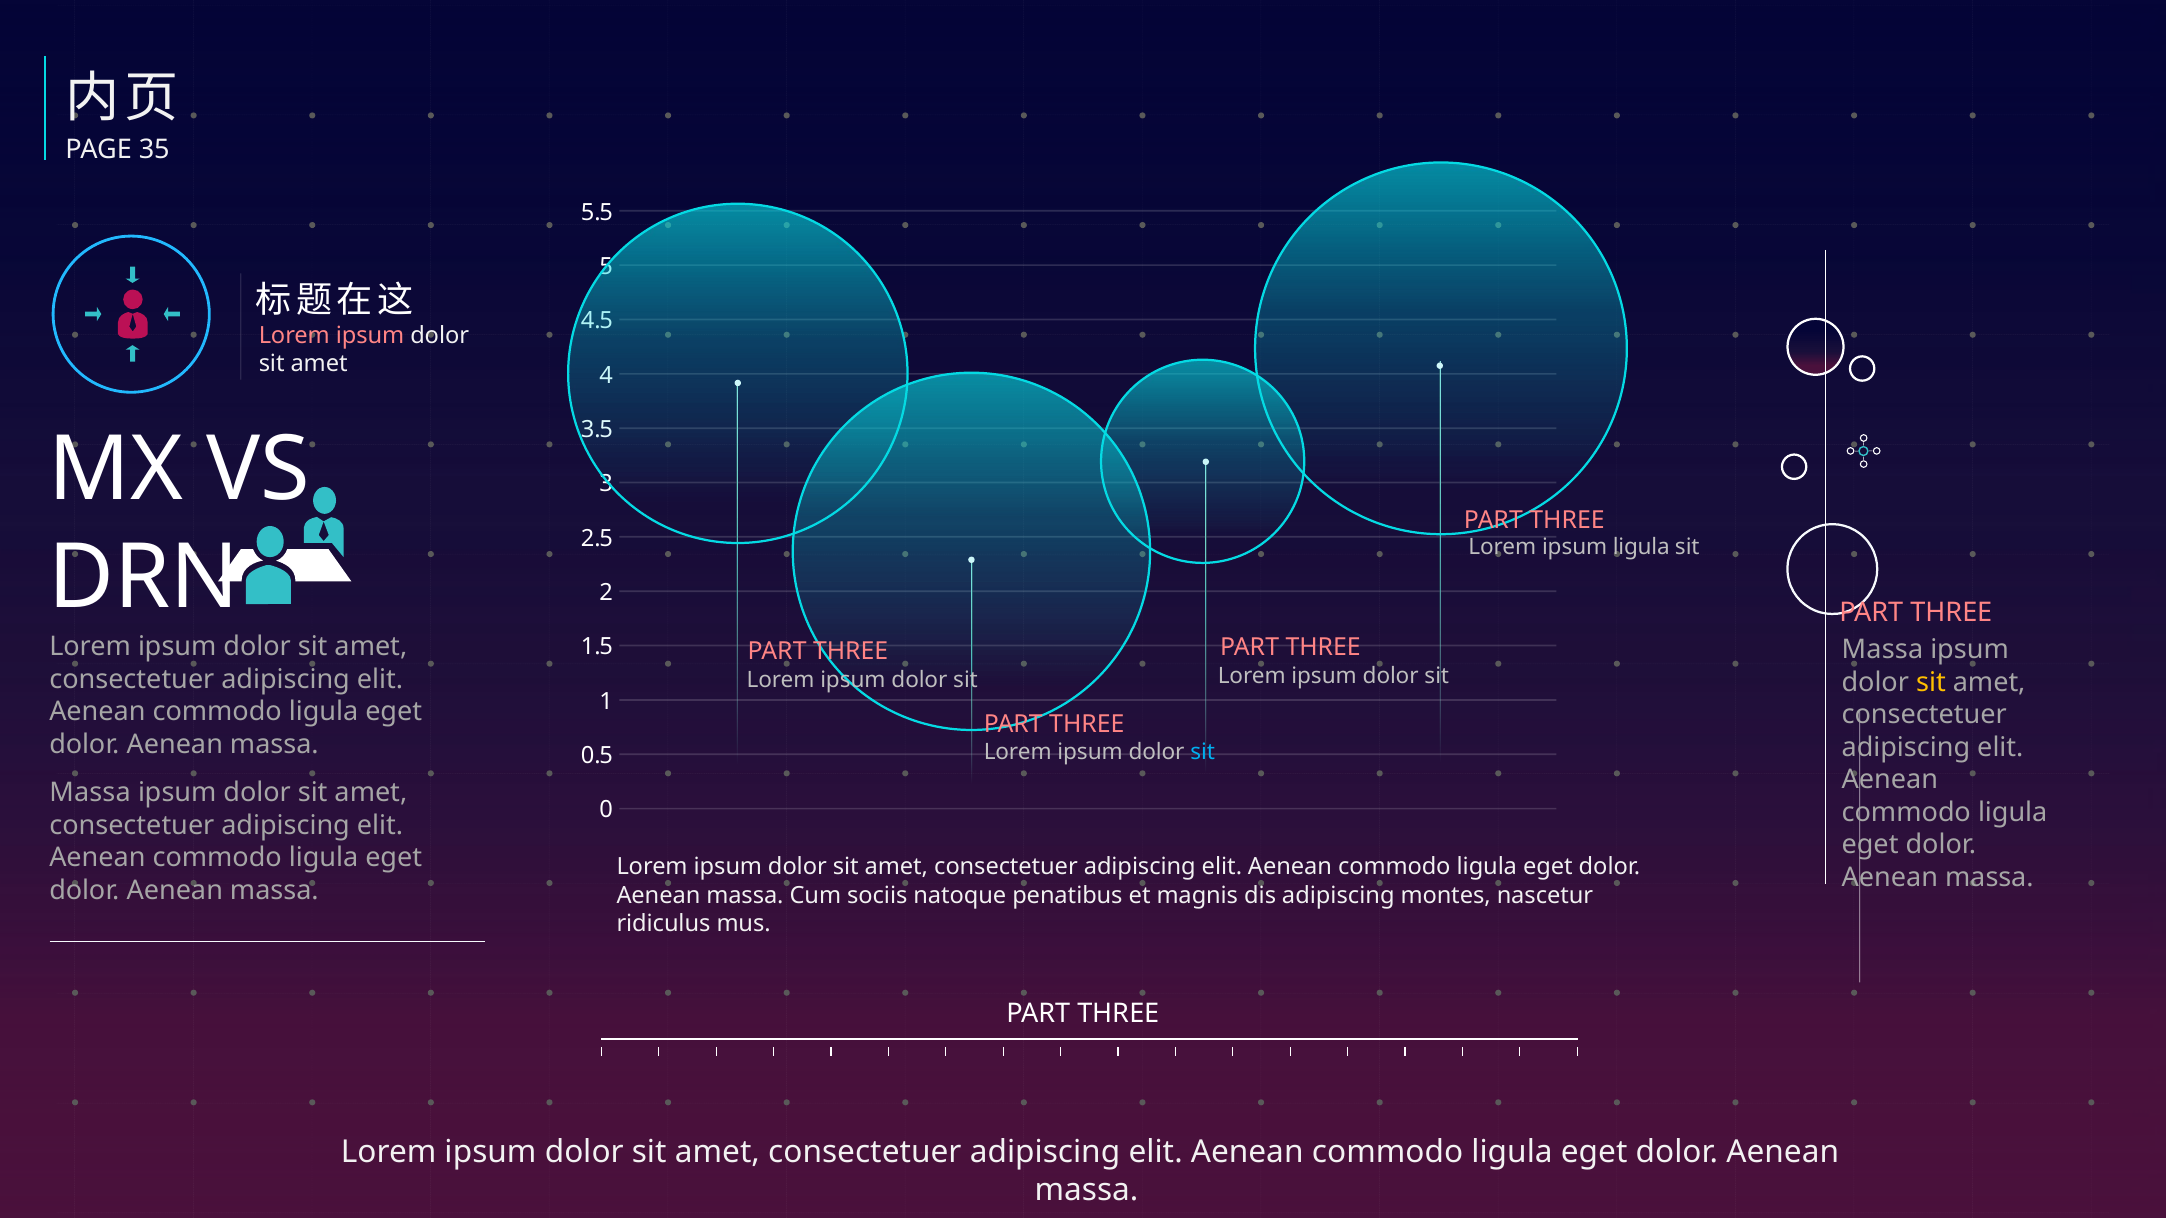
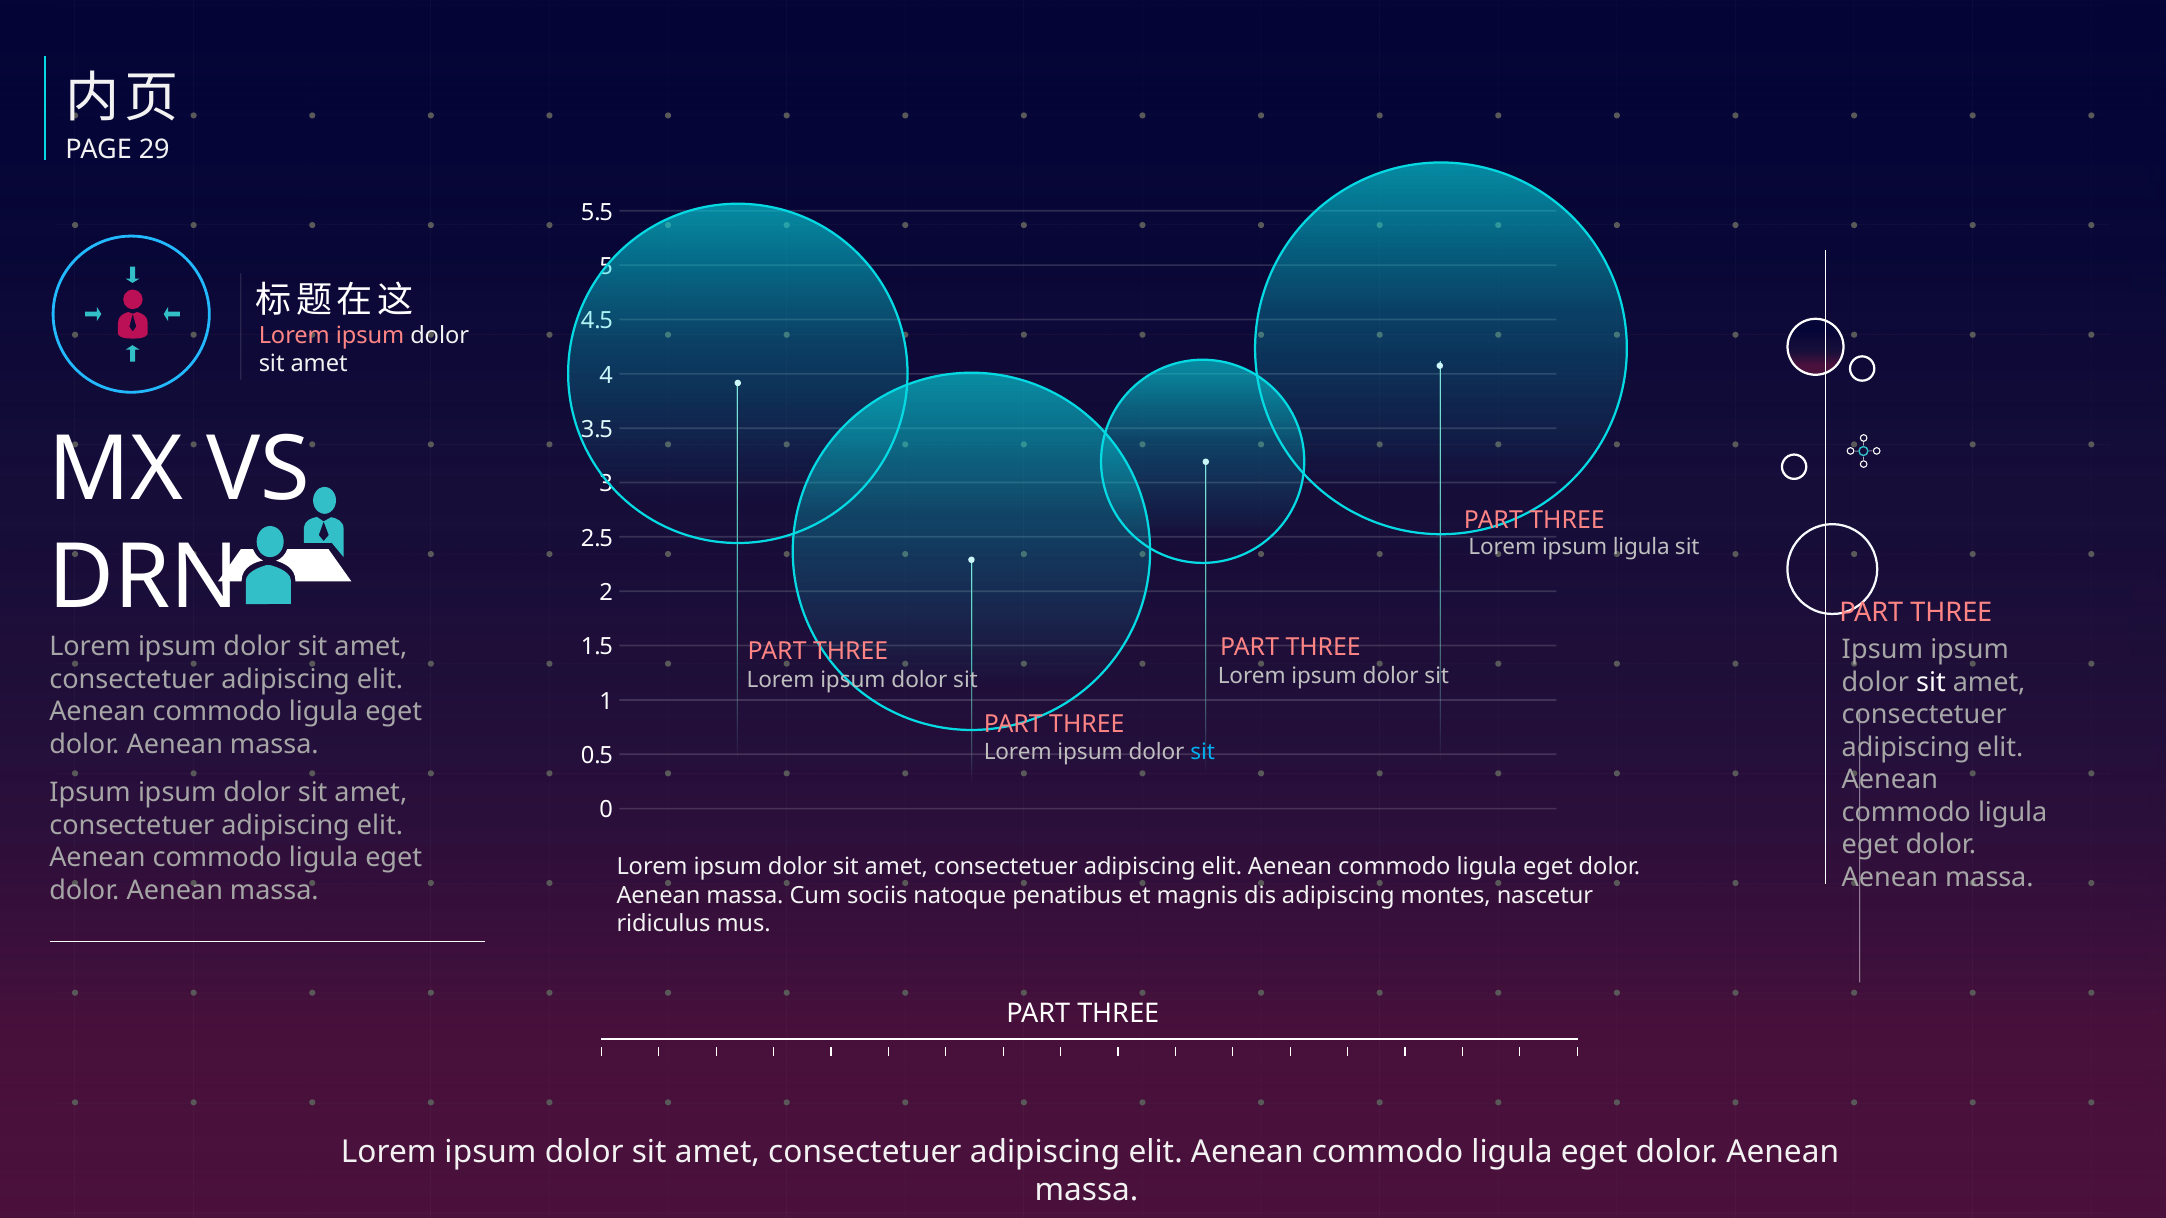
35: 35 -> 29
Massa at (1882, 650): Massa -> Ipsum
sit at (1931, 683) colour: yellow -> white
Massa at (90, 793): Massa -> Ipsum
